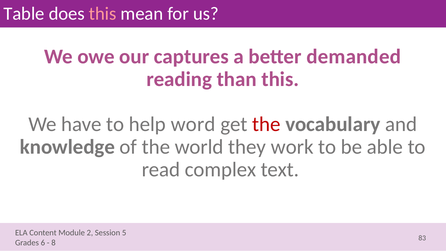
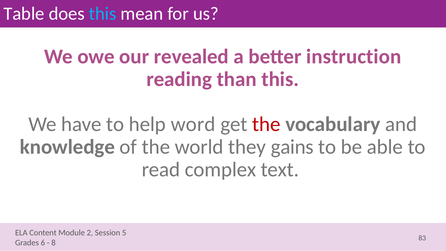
this at (103, 14) colour: pink -> light blue
captures: captures -> revealed
demanded: demanded -> instruction
work: work -> gains
